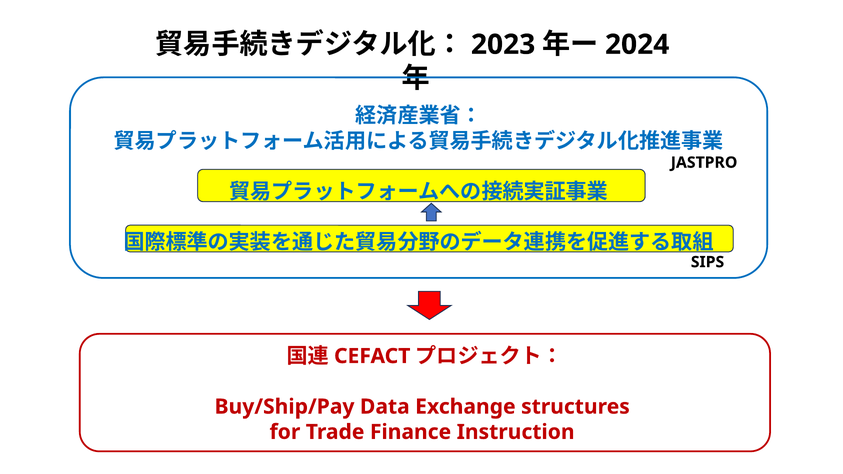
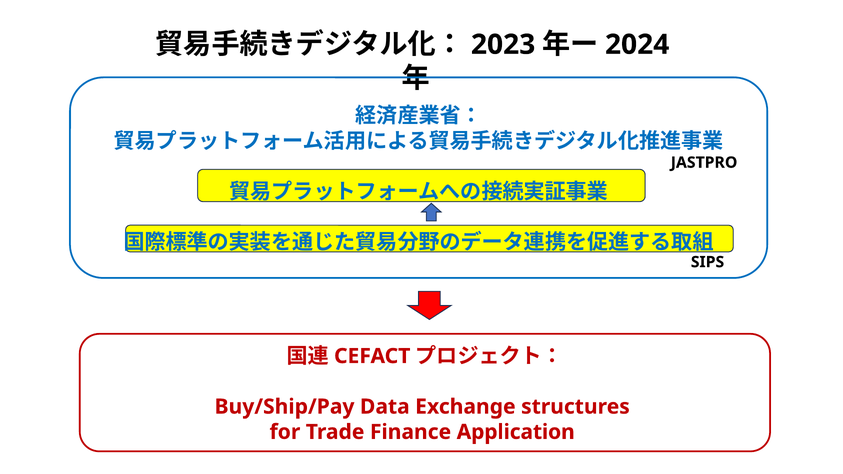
Instruction: Instruction -> Application
